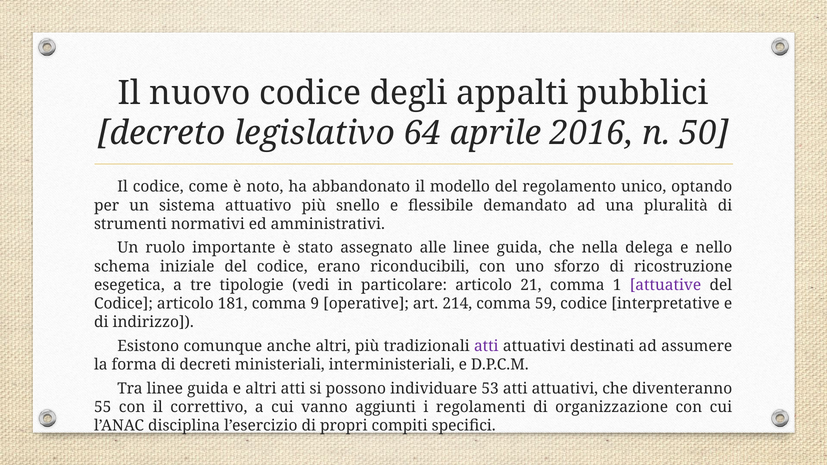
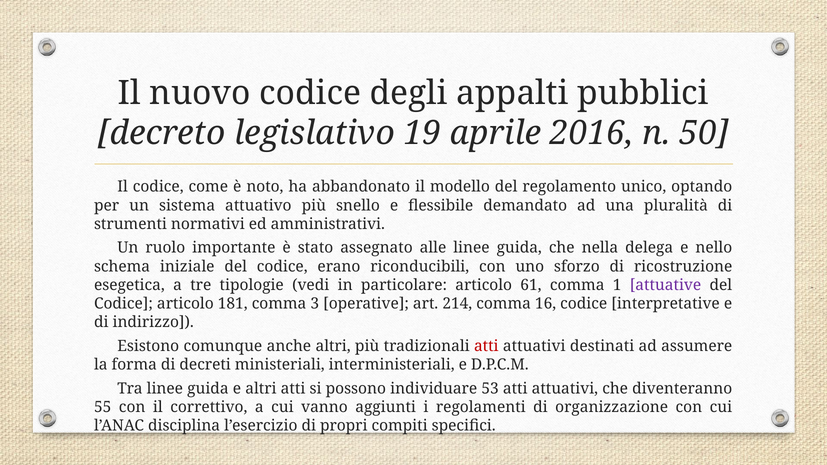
64: 64 -> 19
21: 21 -> 61
9: 9 -> 3
59: 59 -> 16
atti at (486, 346) colour: purple -> red
